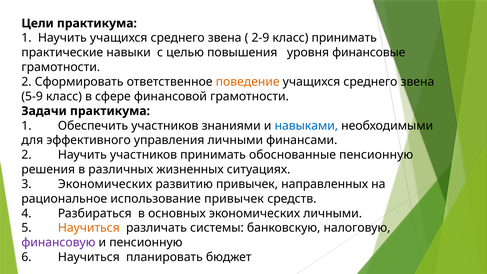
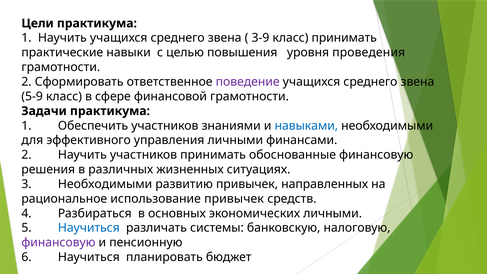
2-9: 2-9 -> 3-9
финансовые: финансовые -> проведения
поведение colour: orange -> purple
обоснованные пенсионную: пенсионную -> финансовую
3 Экономических: Экономических -> Необходимыми
Научиться at (89, 228) colour: orange -> blue
